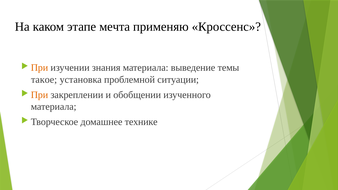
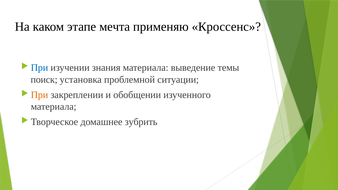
При at (39, 68) colour: orange -> blue
такое: такое -> поиск
технике: технике -> зубрить
